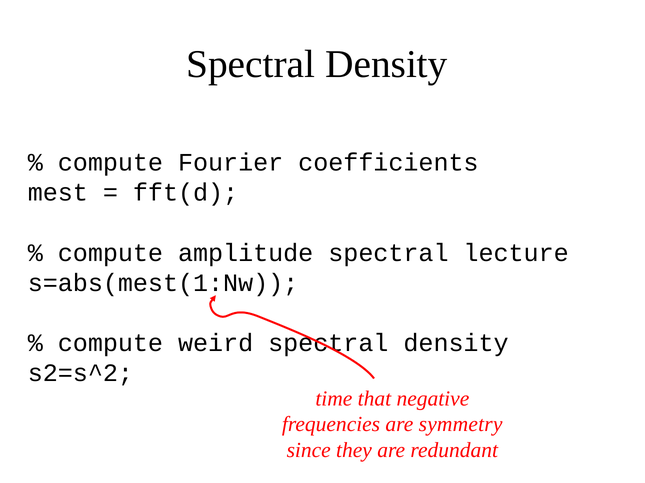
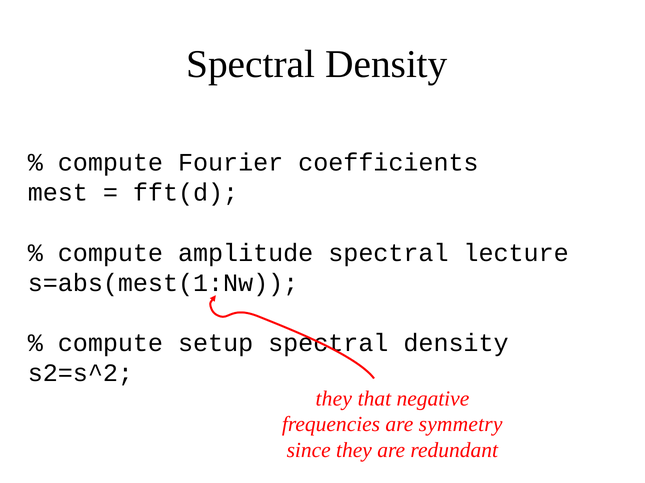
weird: weird -> setup
time at (334, 399): time -> they
